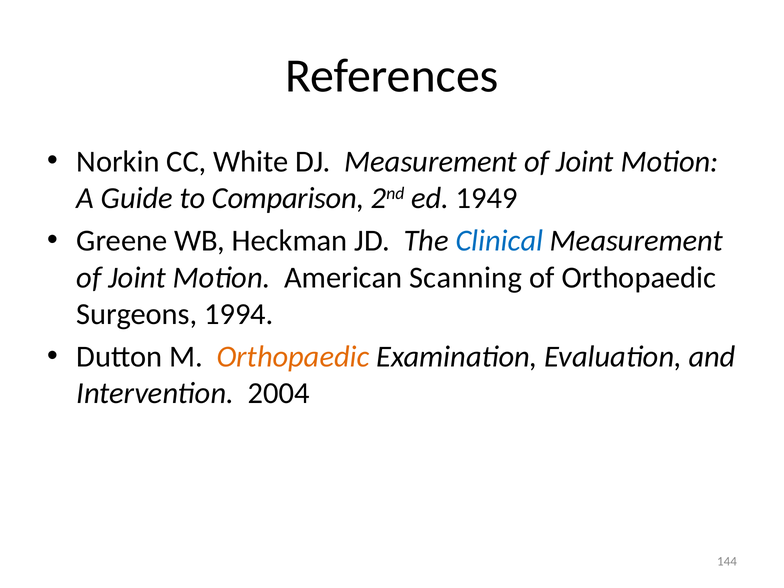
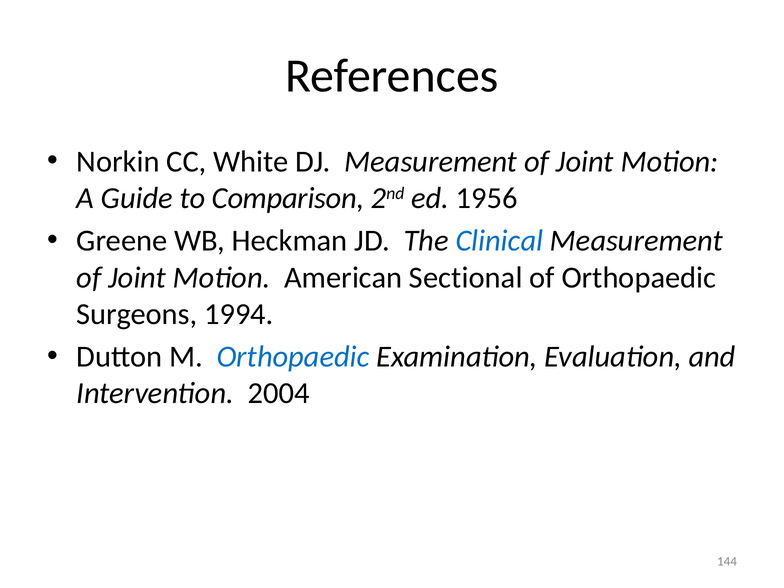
1949: 1949 -> 1956
Scanning: Scanning -> Sectional
Orthopaedic at (293, 357) colour: orange -> blue
